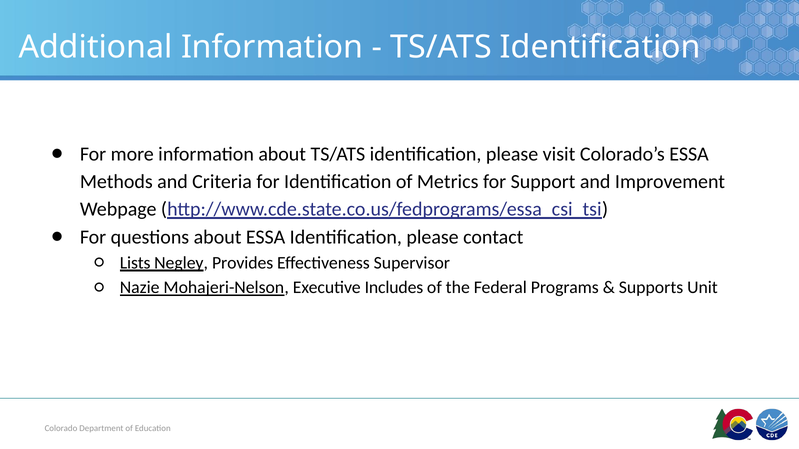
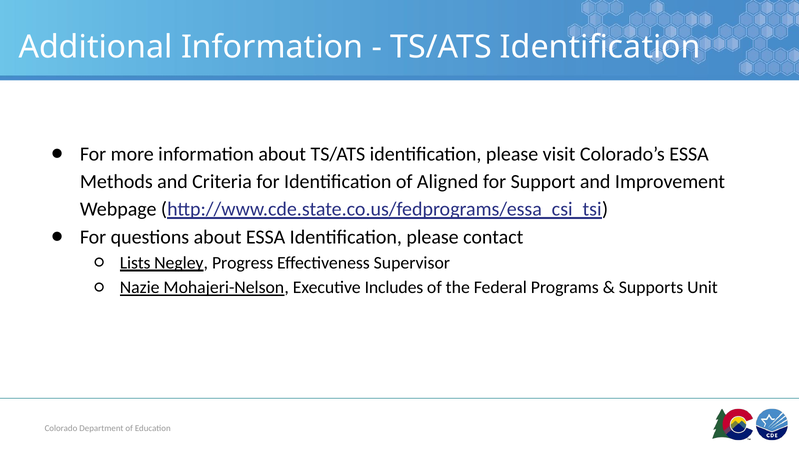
Metrics: Metrics -> Aligned
Provides: Provides -> Progress
